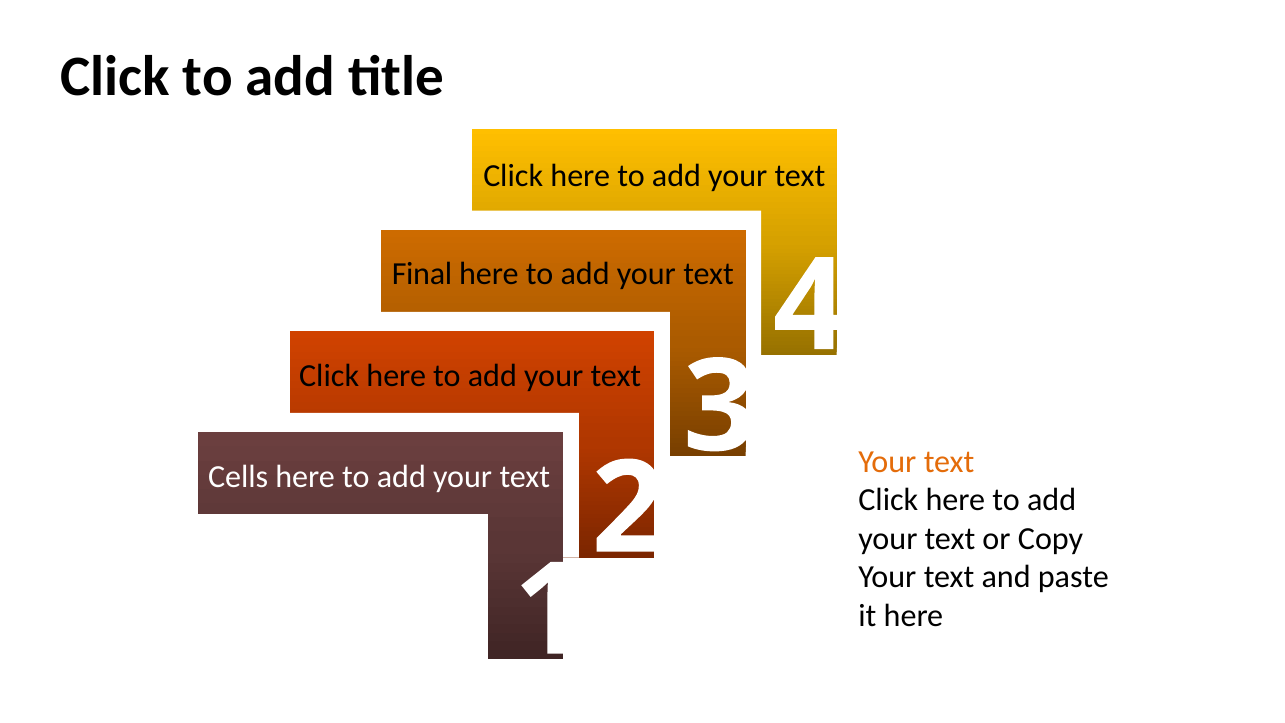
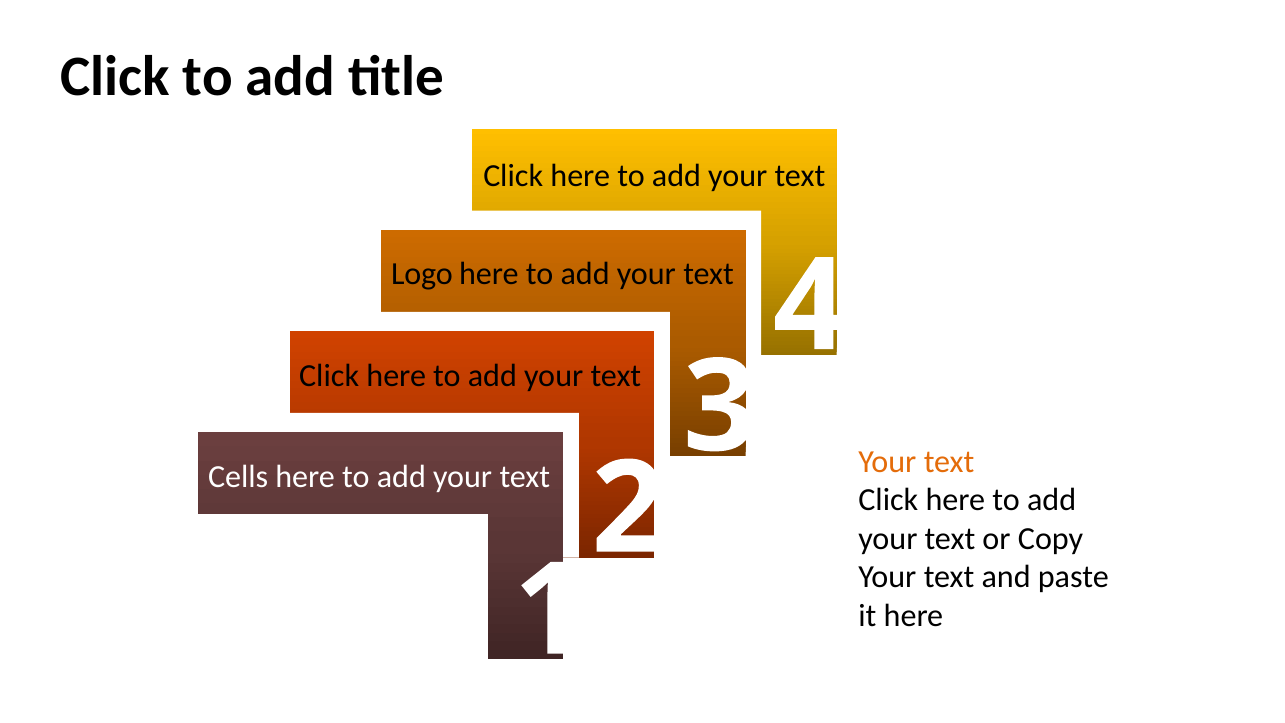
Final: Final -> Logo
